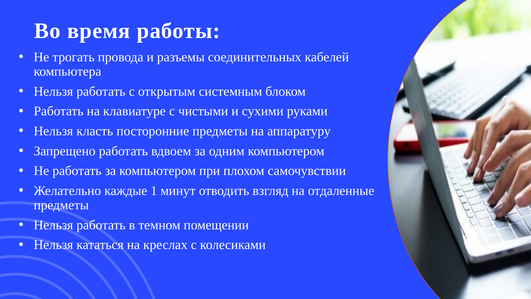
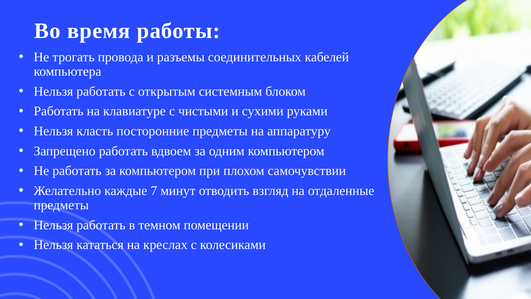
1: 1 -> 7
